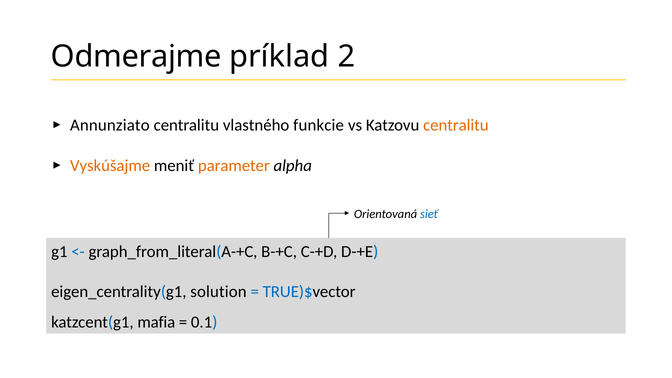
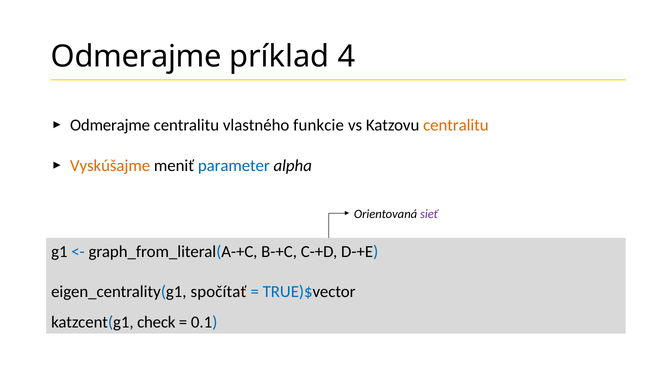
2: 2 -> 4
Annunziato at (110, 125): Annunziato -> Odmerajme
parameter colour: orange -> blue
sieť colour: blue -> purple
solution: solution -> spočítať
mafia: mafia -> check
